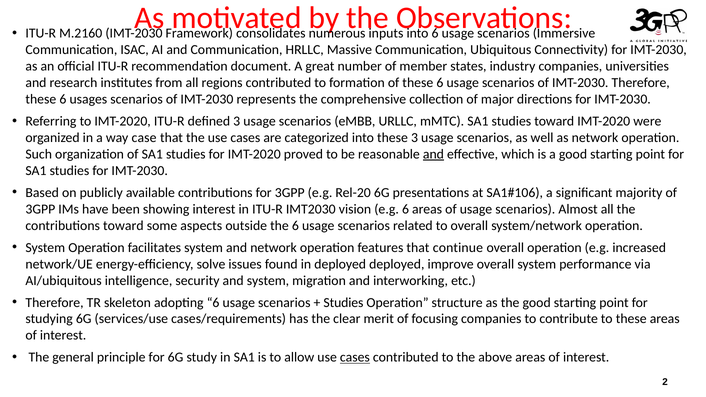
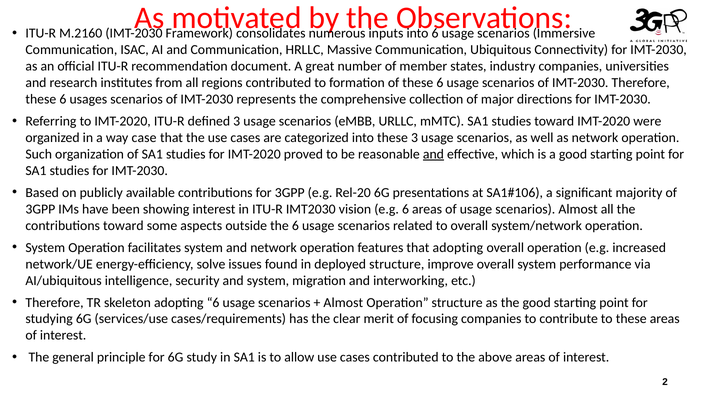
that continue: continue -> adopting
deployed deployed: deployed -> structure
Studies at (343, 303): Studies -> Almost
cases at (355, 358) underline: present -> none
